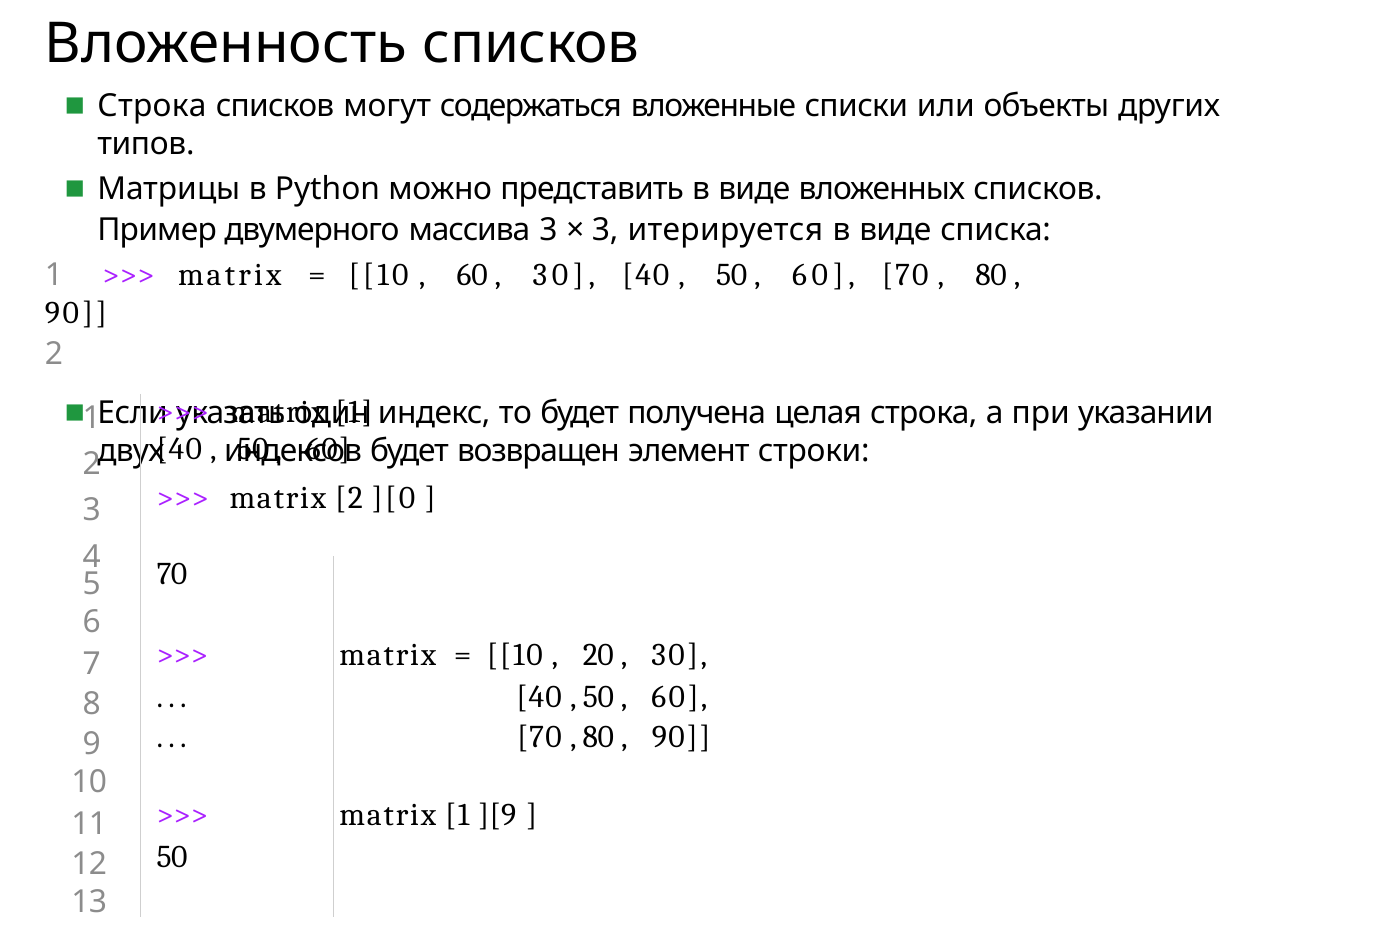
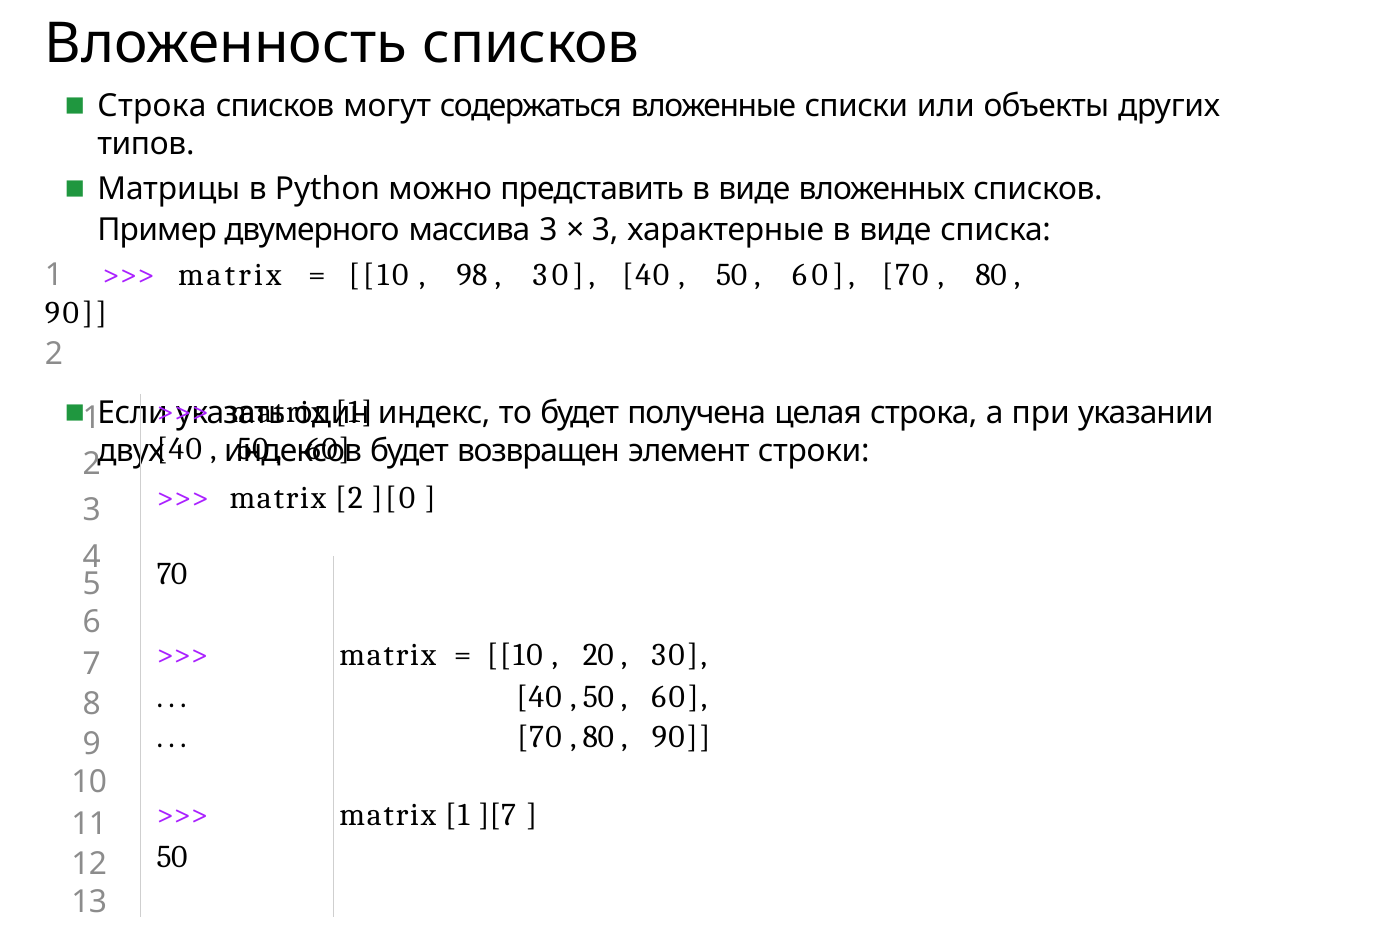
итерируется: итерируется -> характерные
60 at (472, 275): 60 -> 98
][9: ][9 -> ][7
